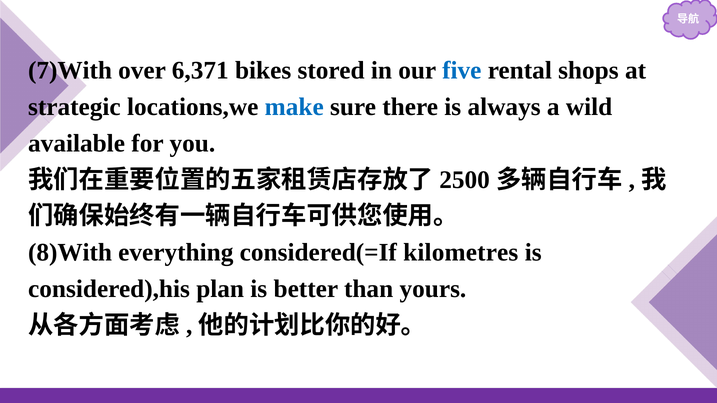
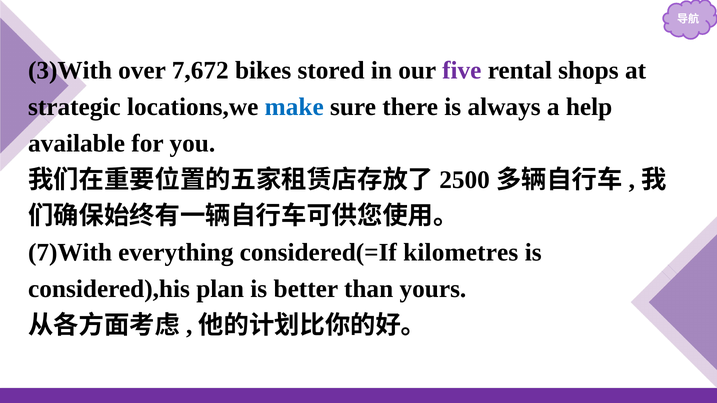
7)With: 7)With -> 3)With
6,371: 6,371 -> 7,672
five colour: blue -> purple
wild: wild -> help
8)With: 8)With -> 7)With
